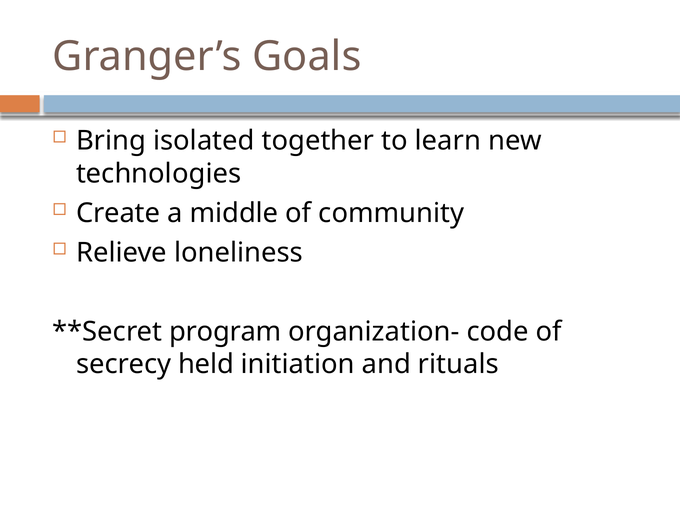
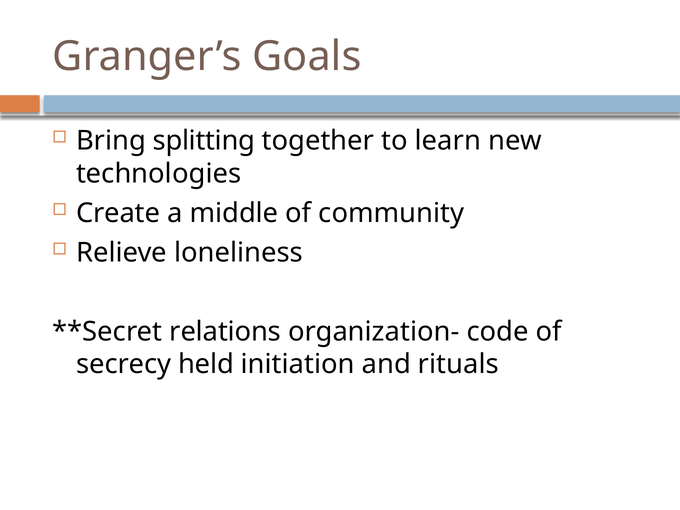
isolated: isolated -> splitting
program: program -> relations
